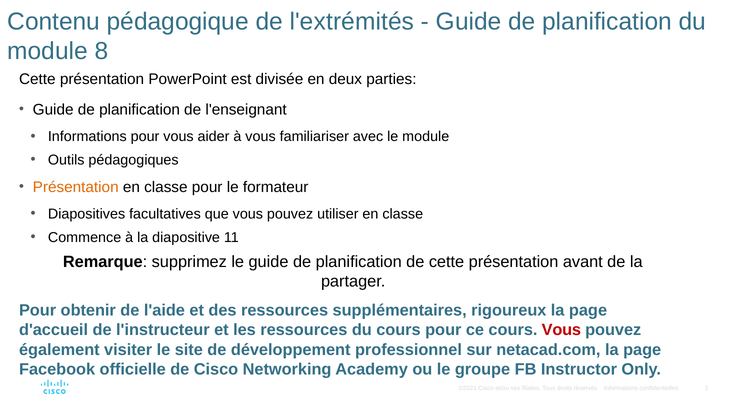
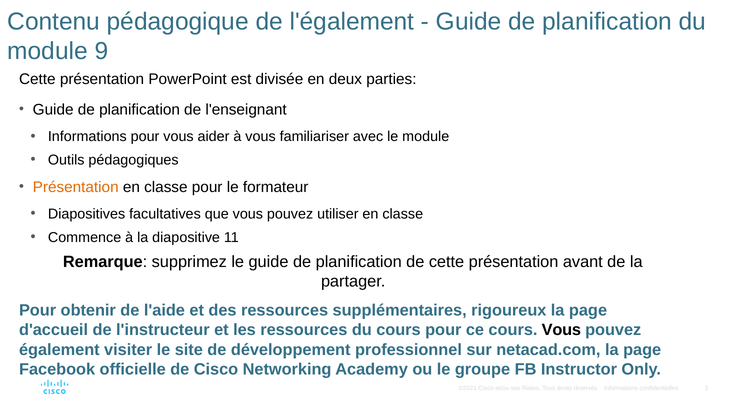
l'extrémités: l'extrémités -> l'également
8: 8 -> 9
Vous at (561, 330) colour: red -> black
